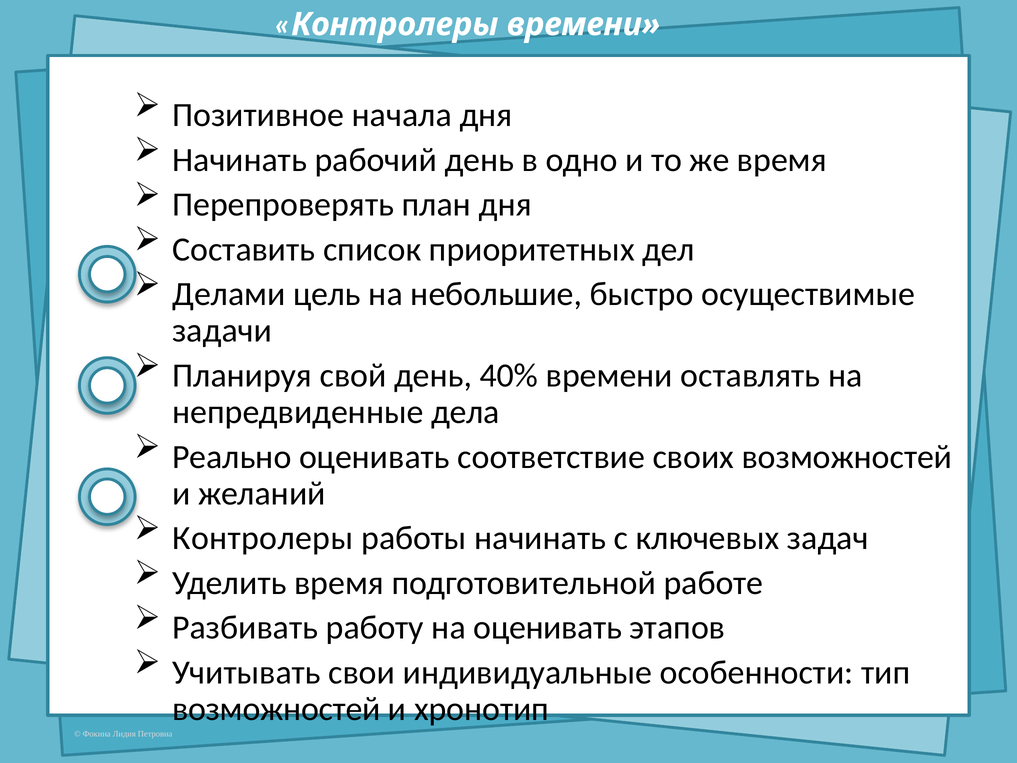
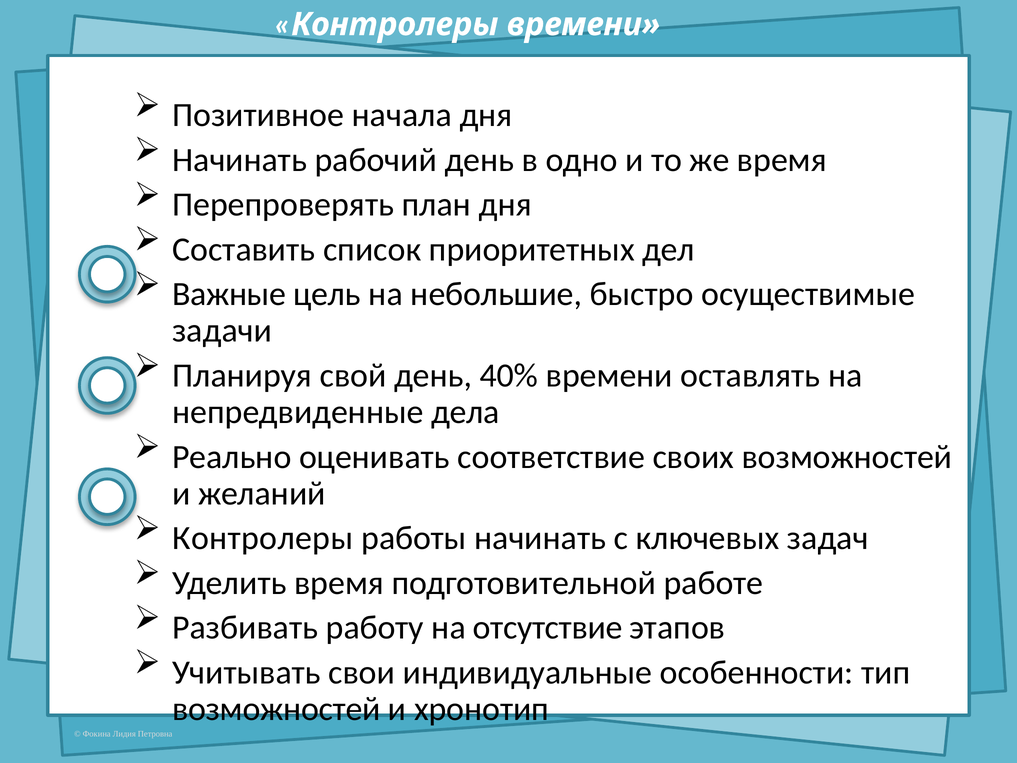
Делами: Делами -> Важные
на оценивать: оценивать -> отсутствие
